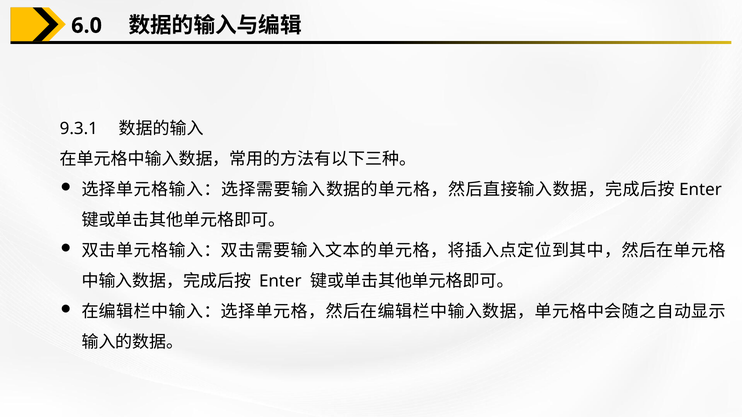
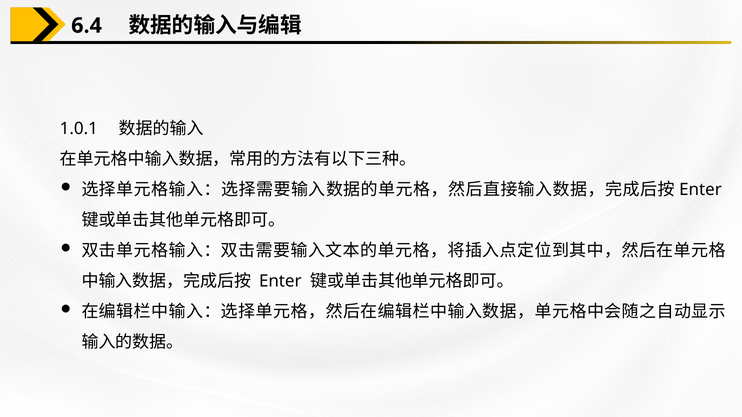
6.0: 6.0 -> 6.4
9.3.1: 9.3.1 -> 1.0.1
